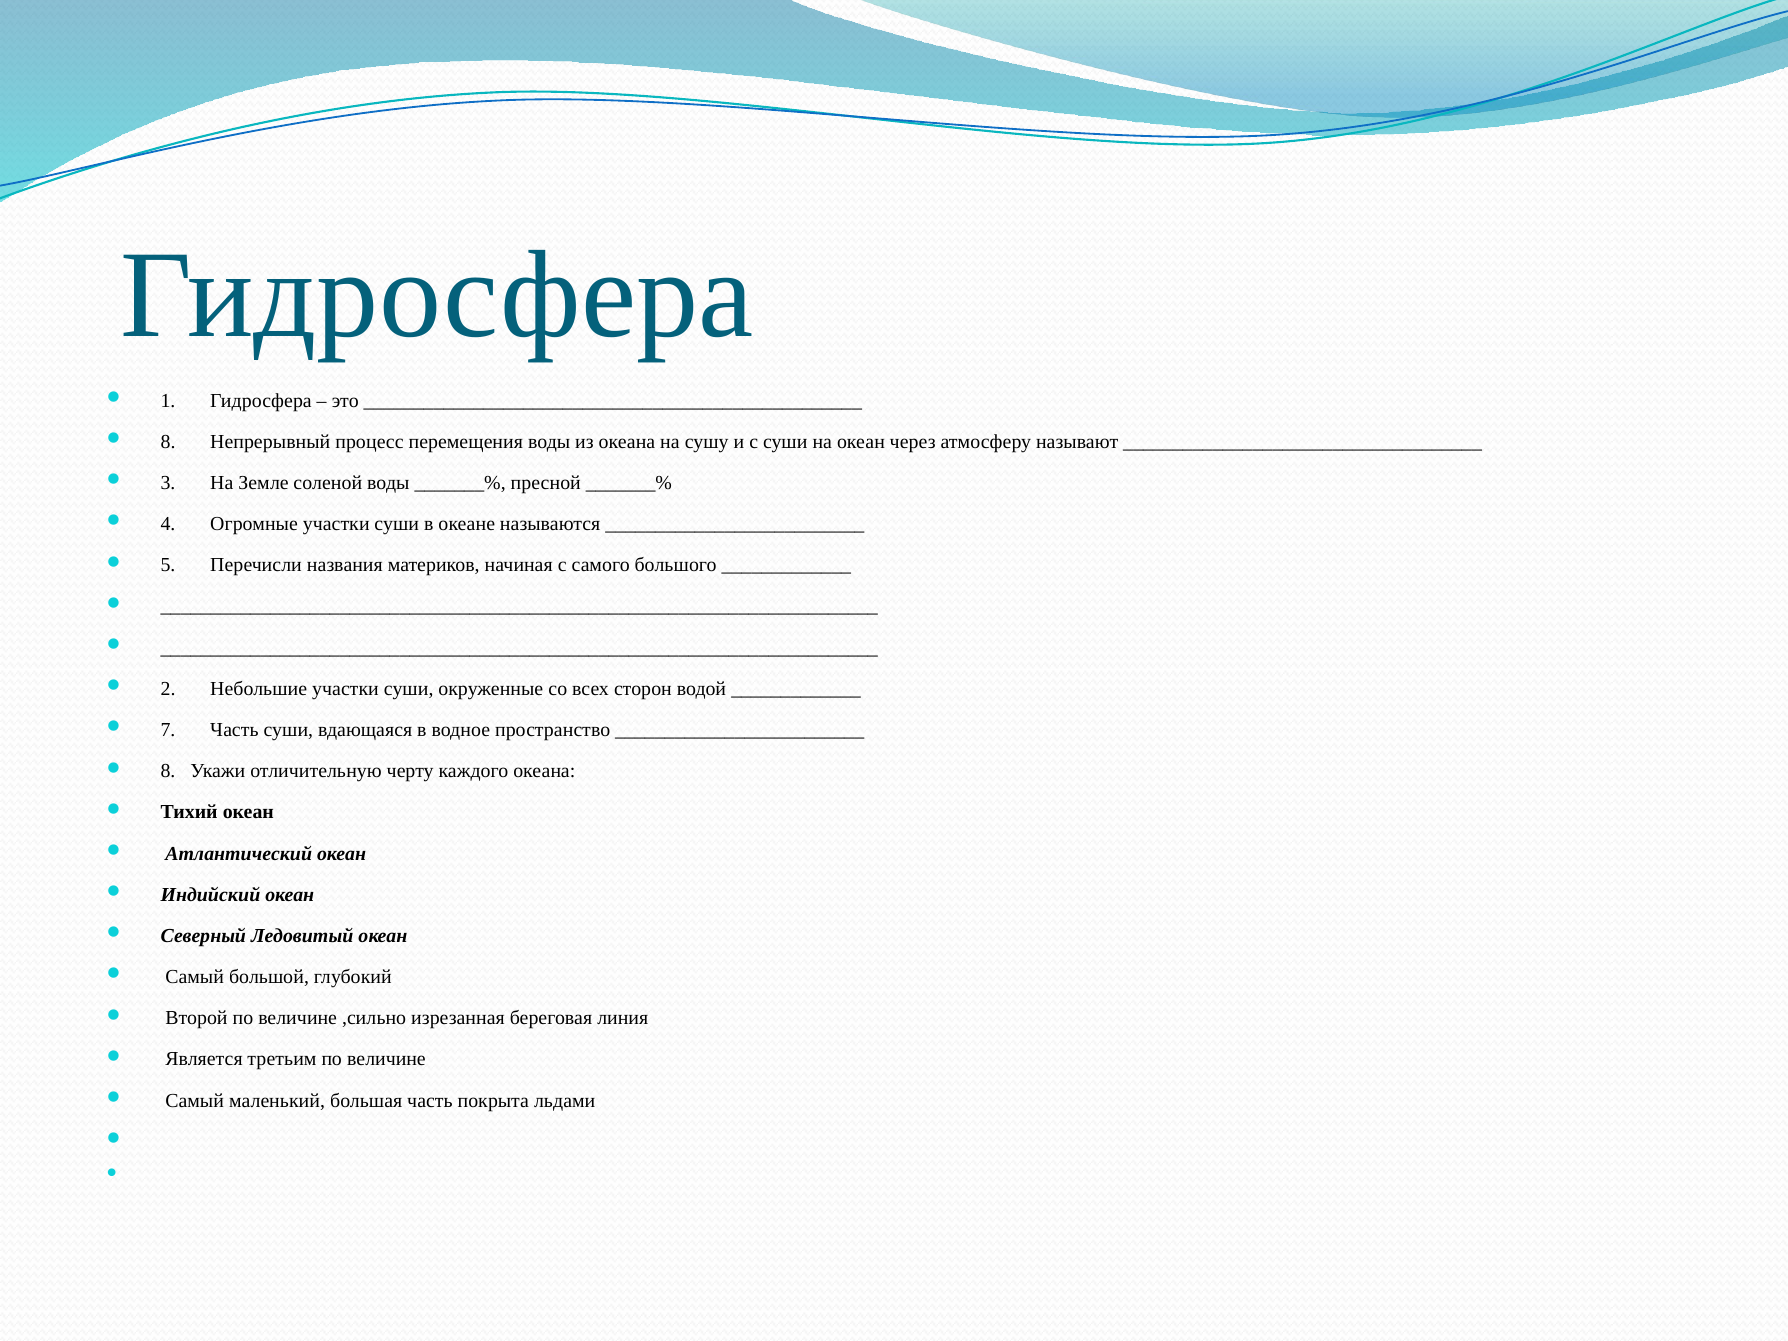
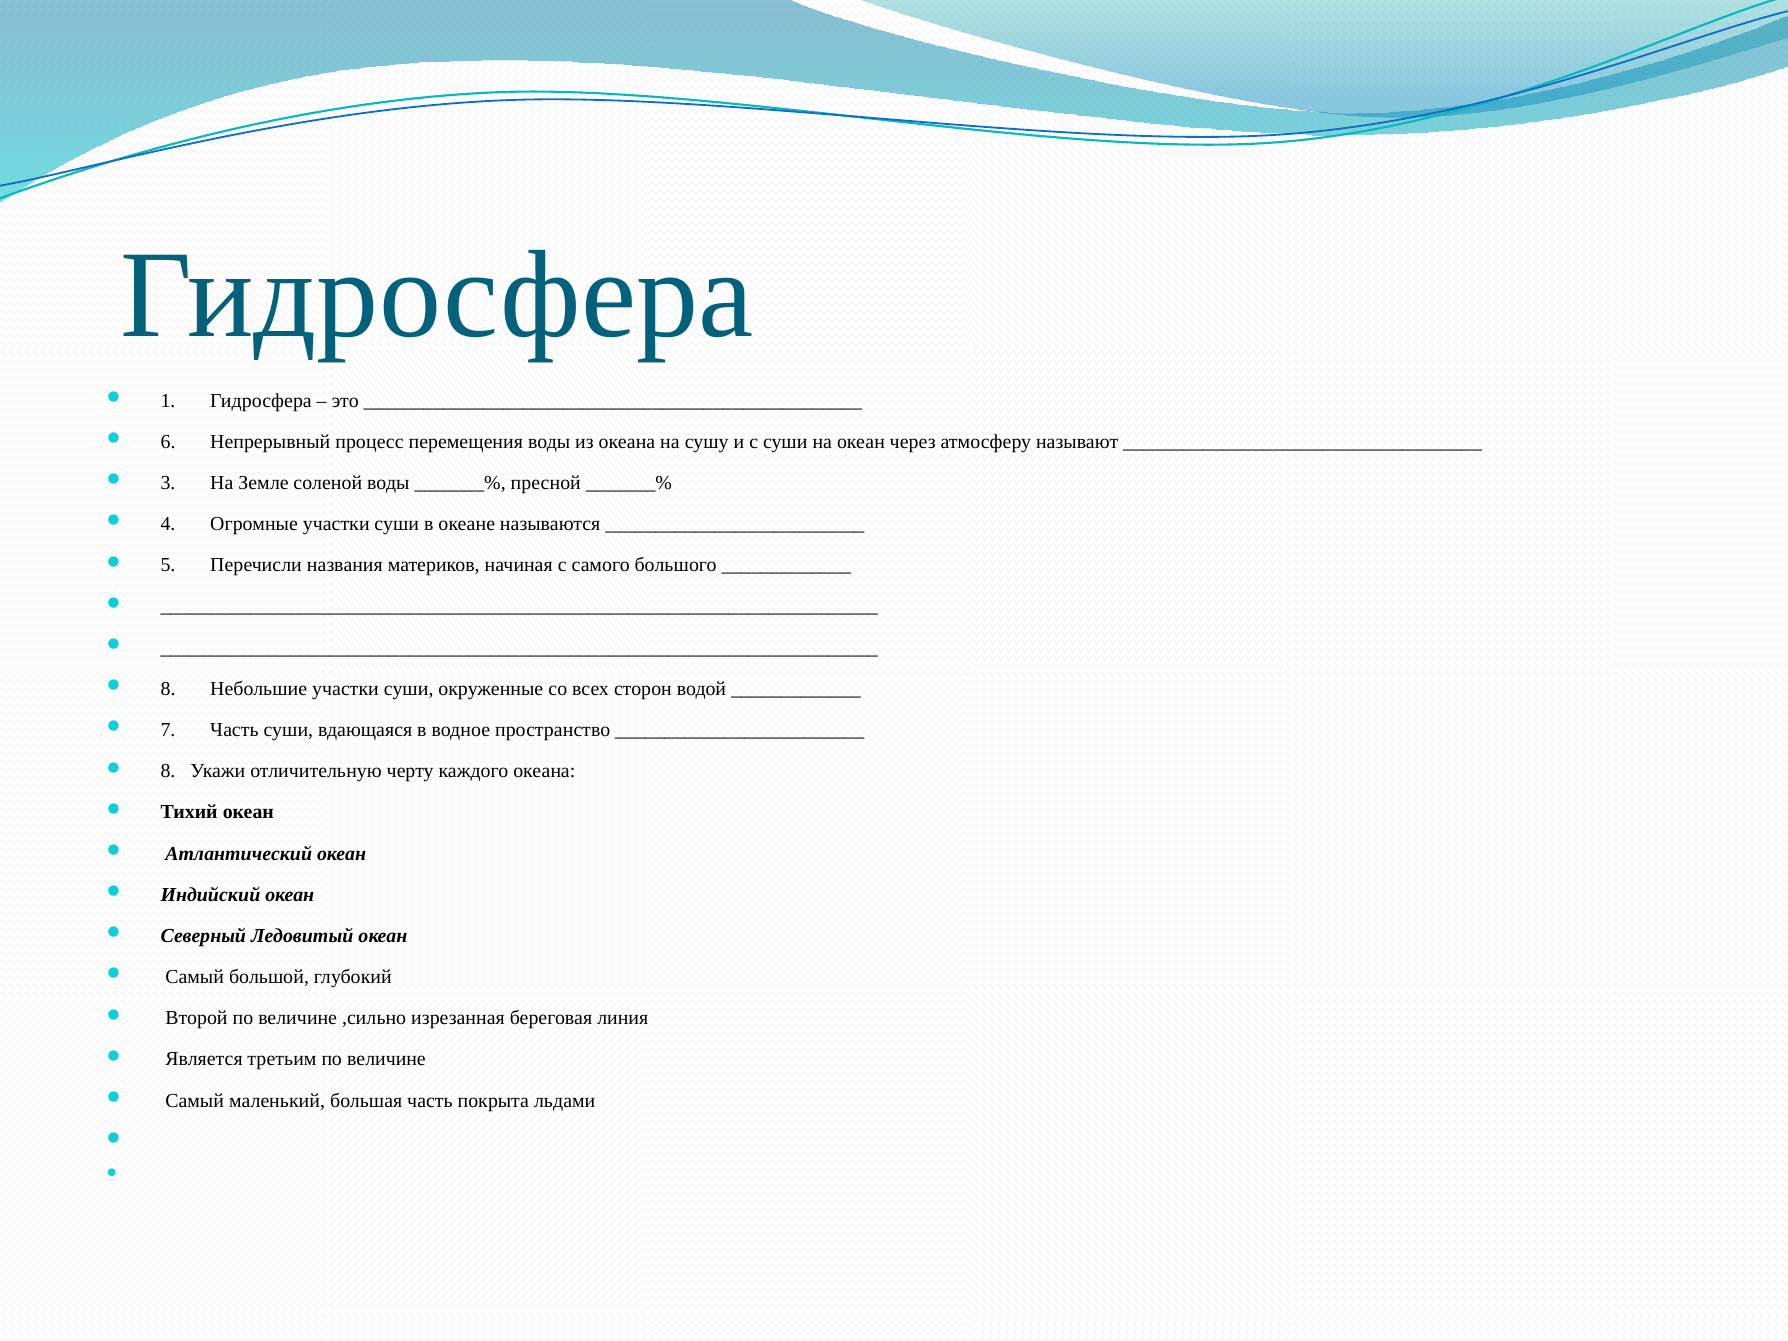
8 at (168, 442): 8 -> 6
2 at (168, 689): 2 -> 8
